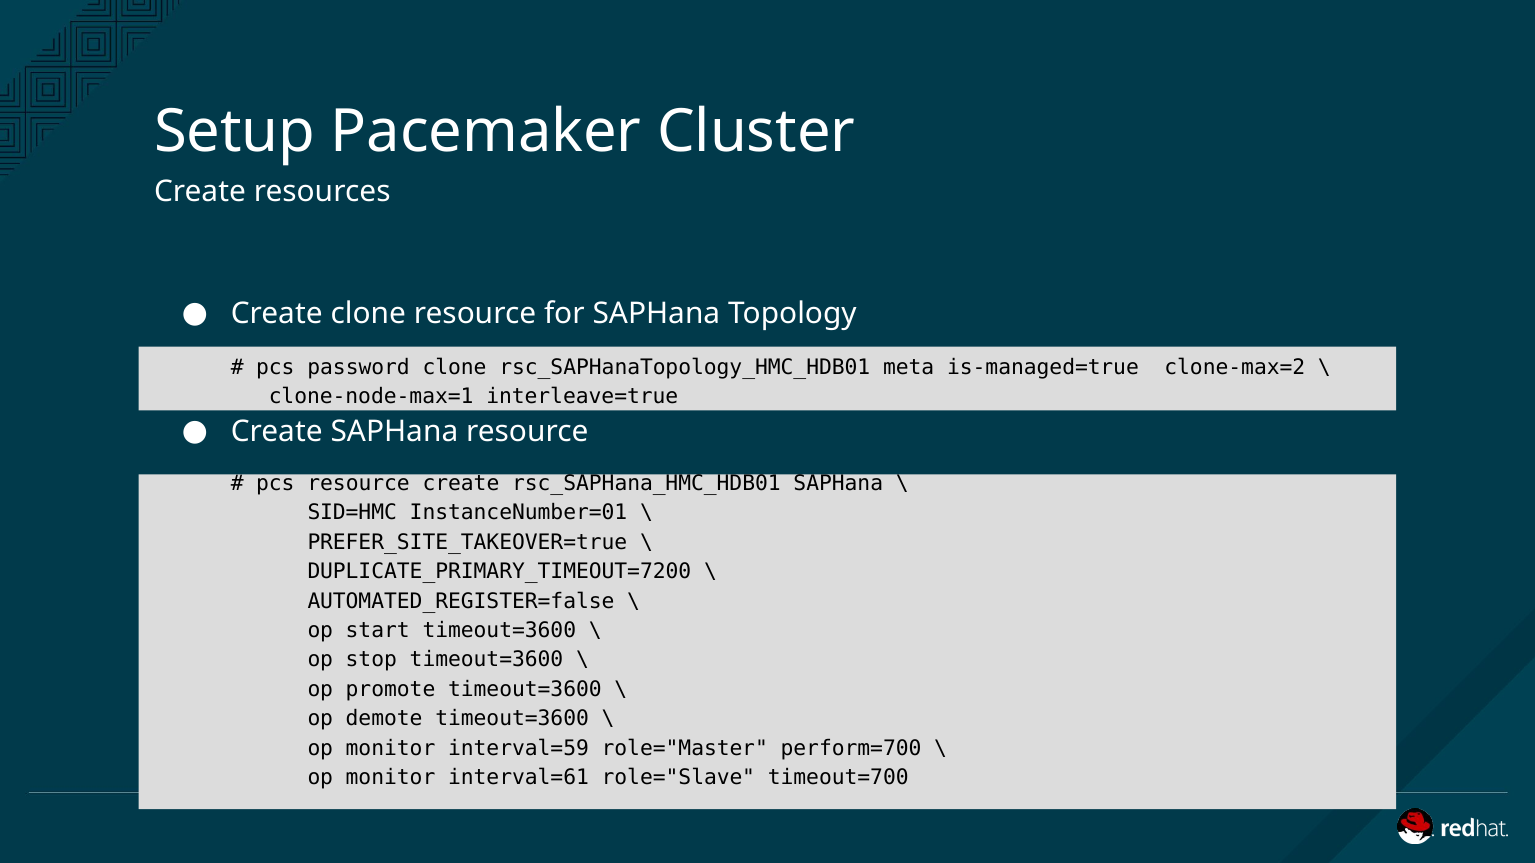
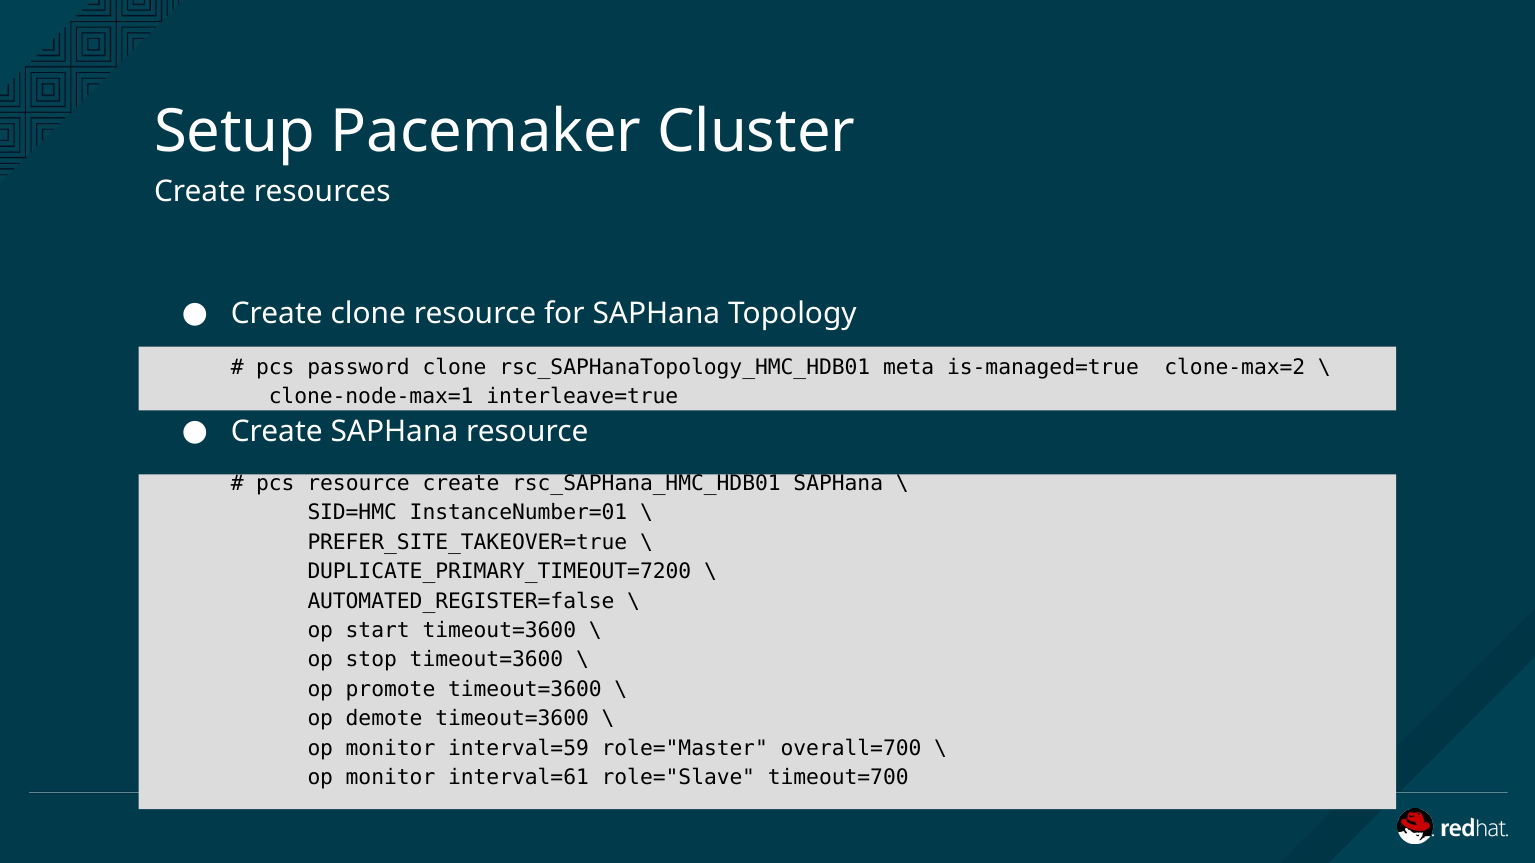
perform=700: perform=700 -> overall=700
